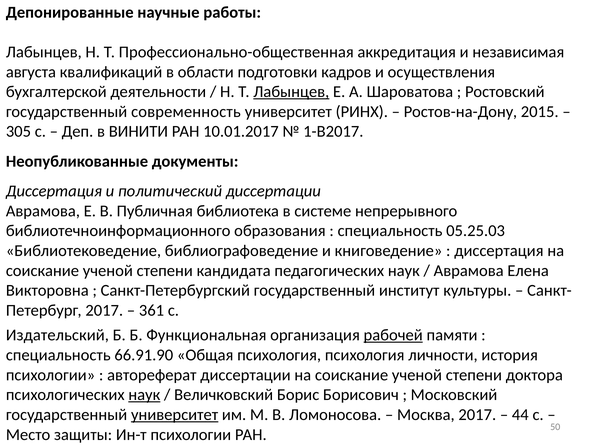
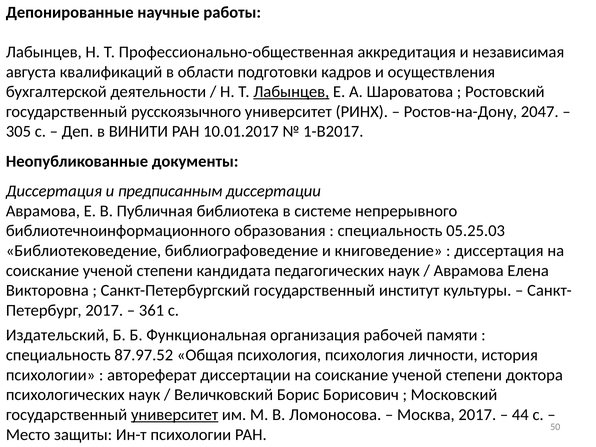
современность: современность -> русскоязычного
2015: 2015 -> 2047
политический: политический -> предписанным
рабочей underline: present -> none
66.91.90: 66.91.90 -> 87.97.52
наук at (144, 395) underline: present -> none
